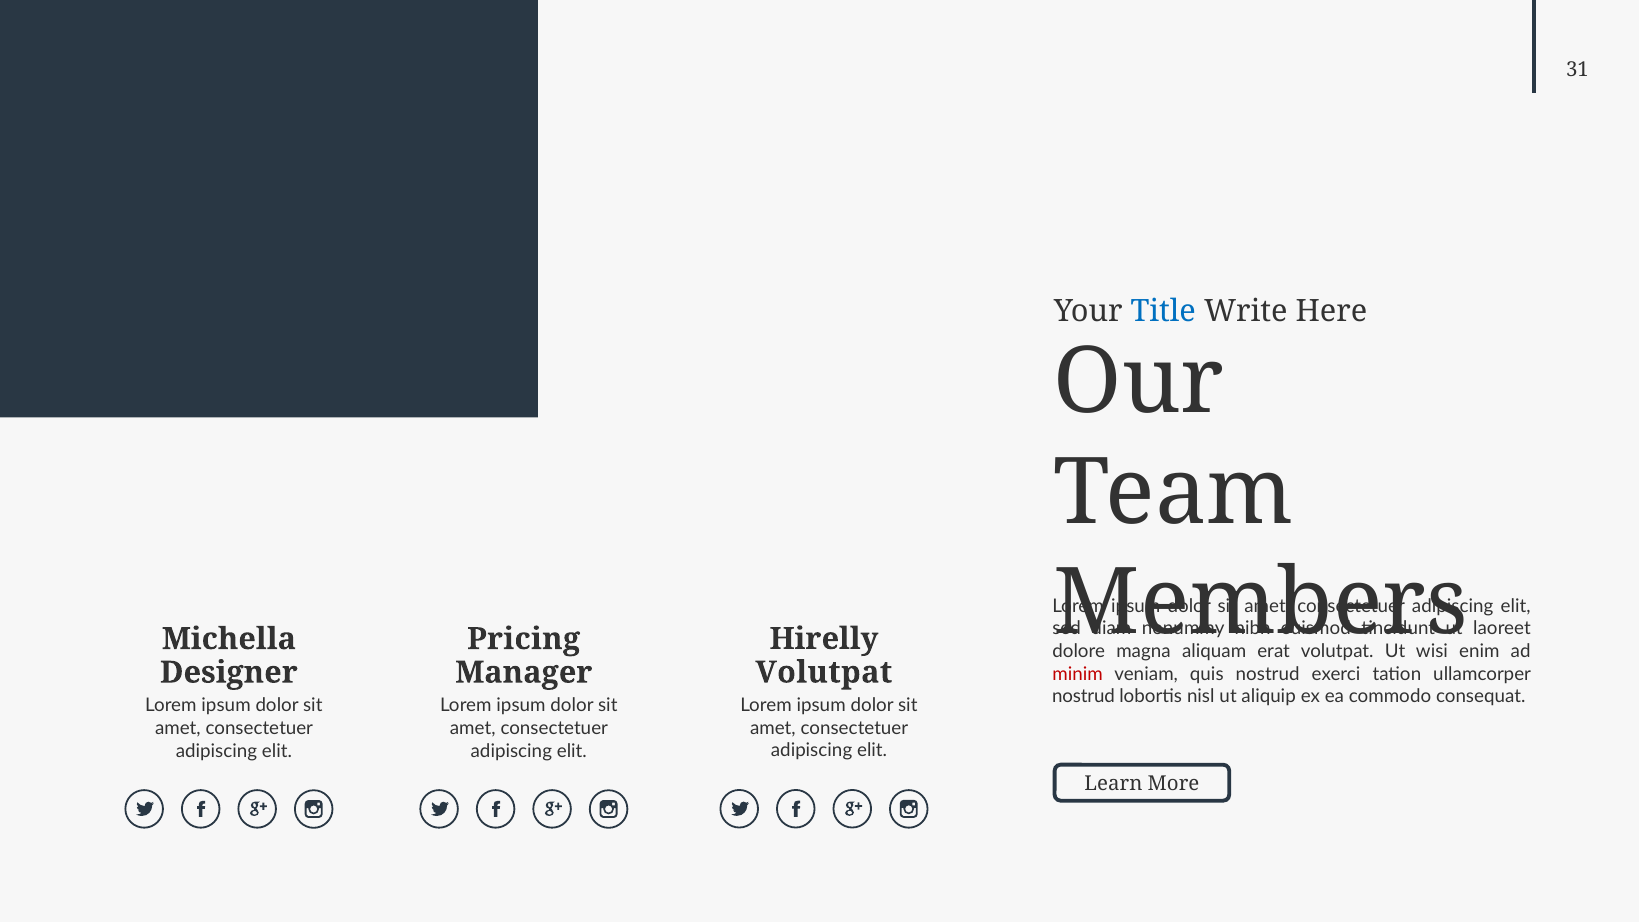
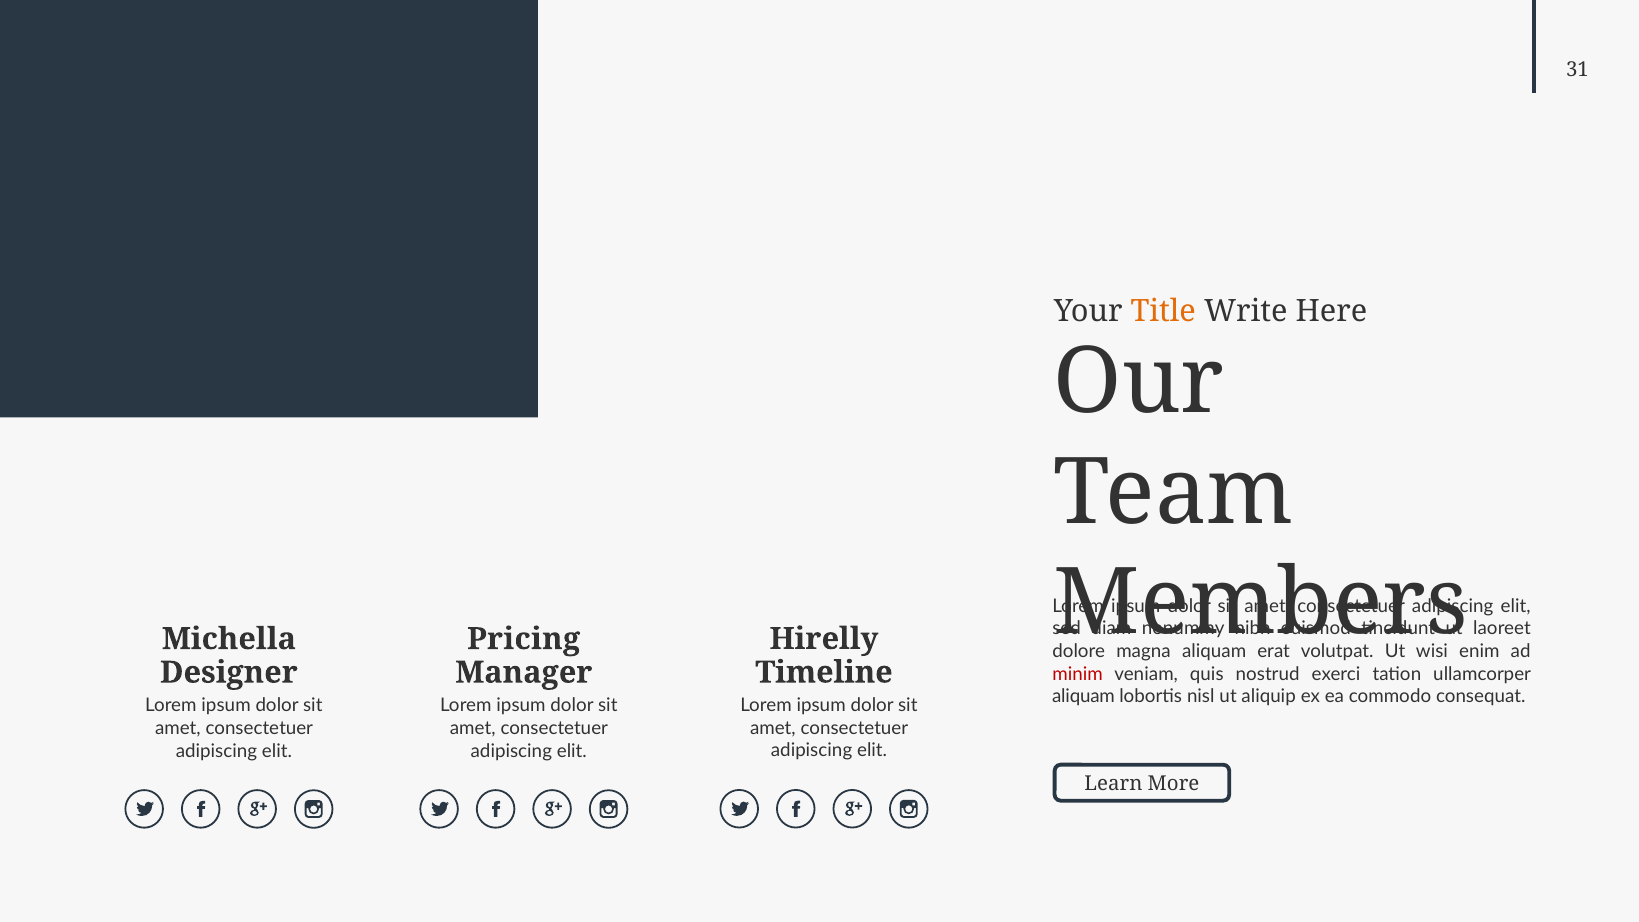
Title colour: blue -> orange
Volutpat at (824, 672): Volutpat -> Timeline
nostrud at (1083, 696): nostrud -> aliquam
